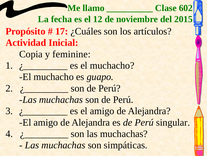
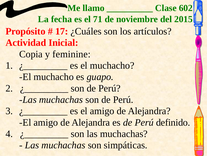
12: 12 -> 71
singular: singular -> definido
